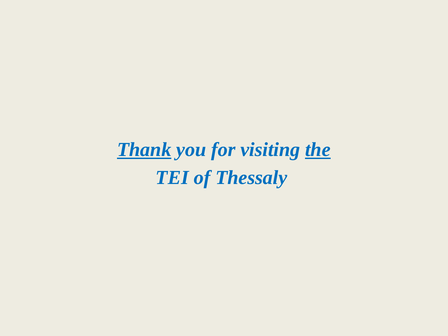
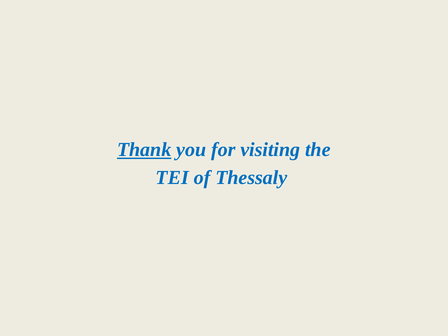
the underline: present -> none
